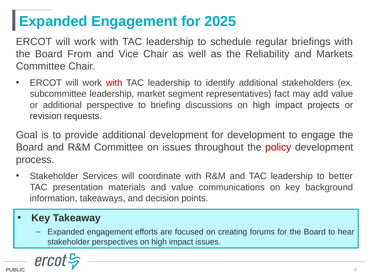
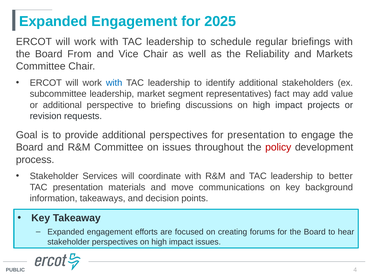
with at (114, 83) colour: red -> blue
additional development: development -> perspectives
for development: development -> presentation
and value: value -> move
